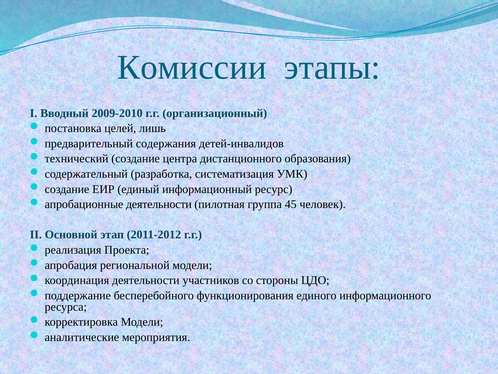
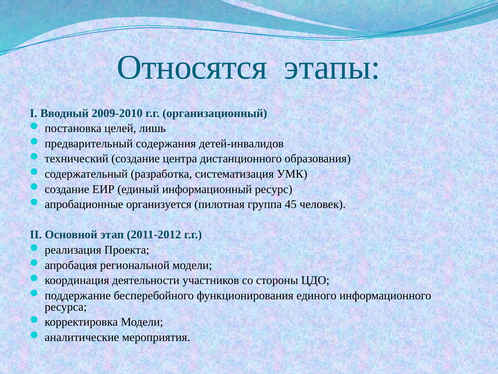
Комиссии: Комиссии -> Относятся
апробационные деятельности: деятельности -> организуется
